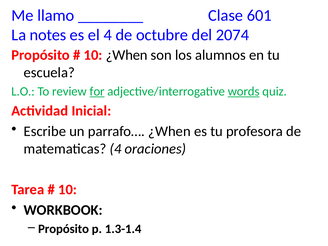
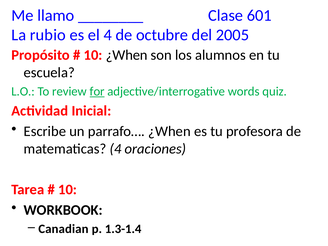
notes: notes -> rubio
2074: 2074 -> 2005
words underline: present -> none
Propósito at (63, 229): Propósito -> Canadian
